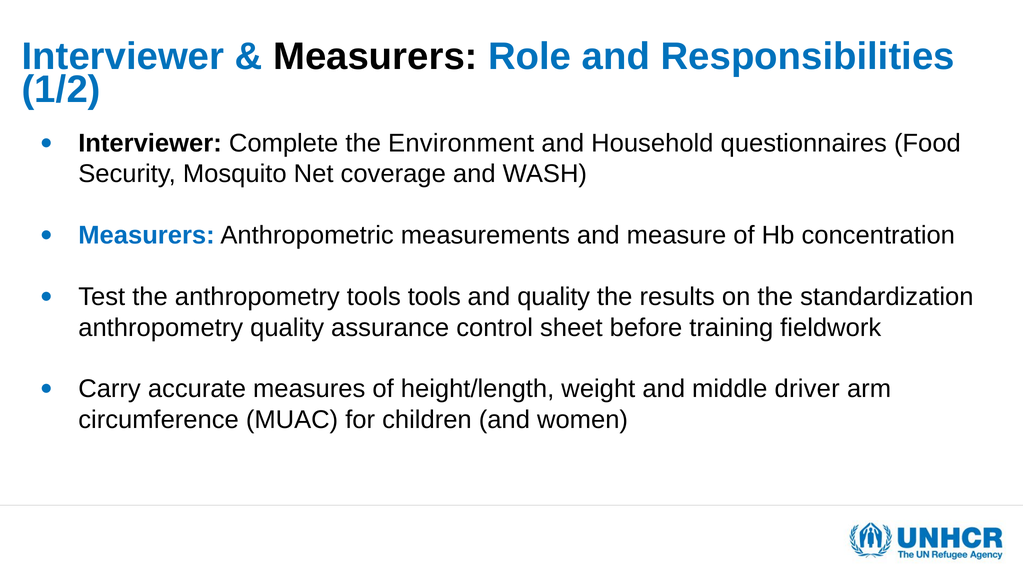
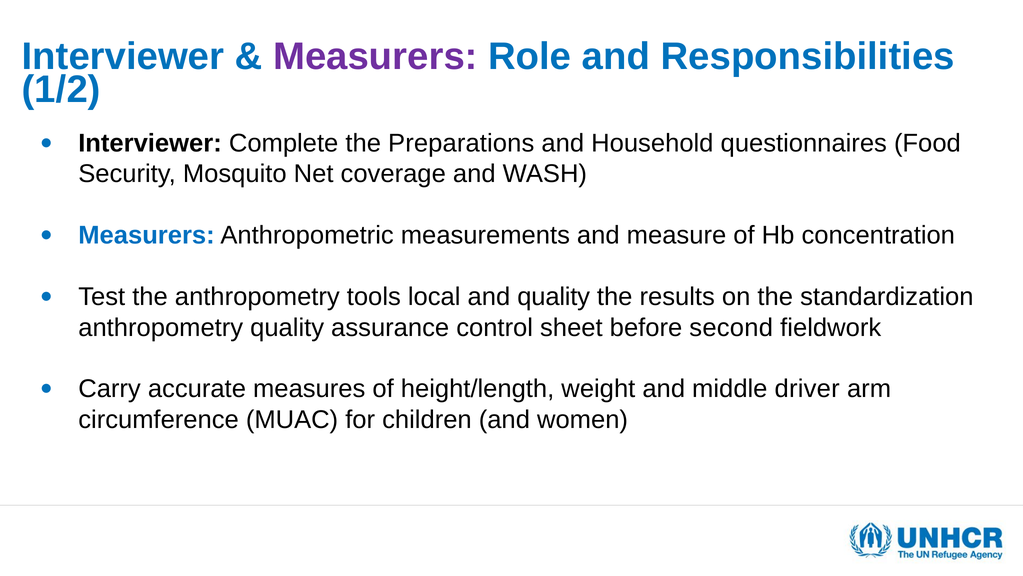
Measurers at (375, 56) colour: black -> purple
Environment: Environment -> Preparations
tools tools: tools -> local
training: training -> second
